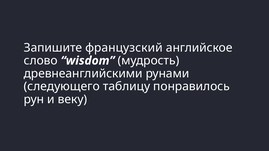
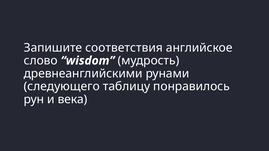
французский: французский -> соответствия
веку: веку -> века
